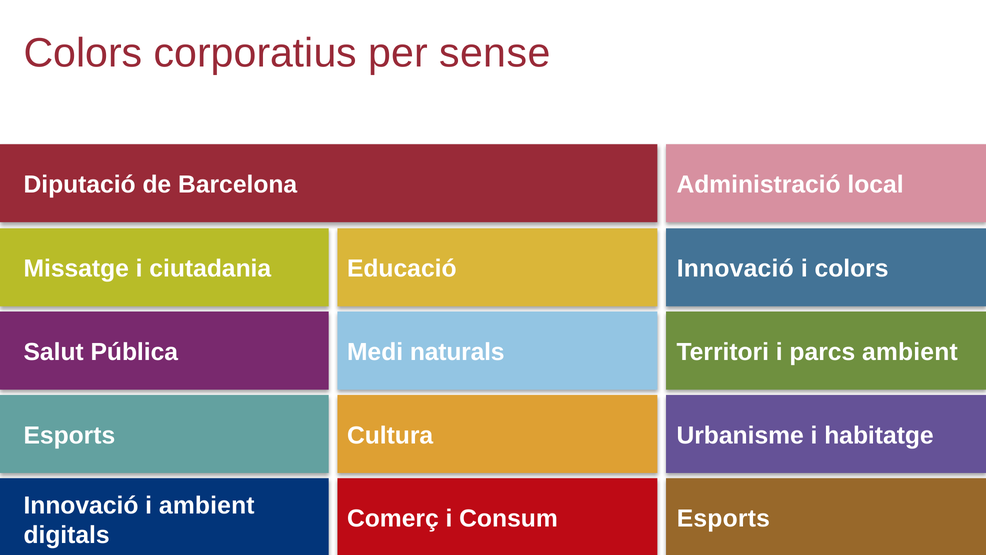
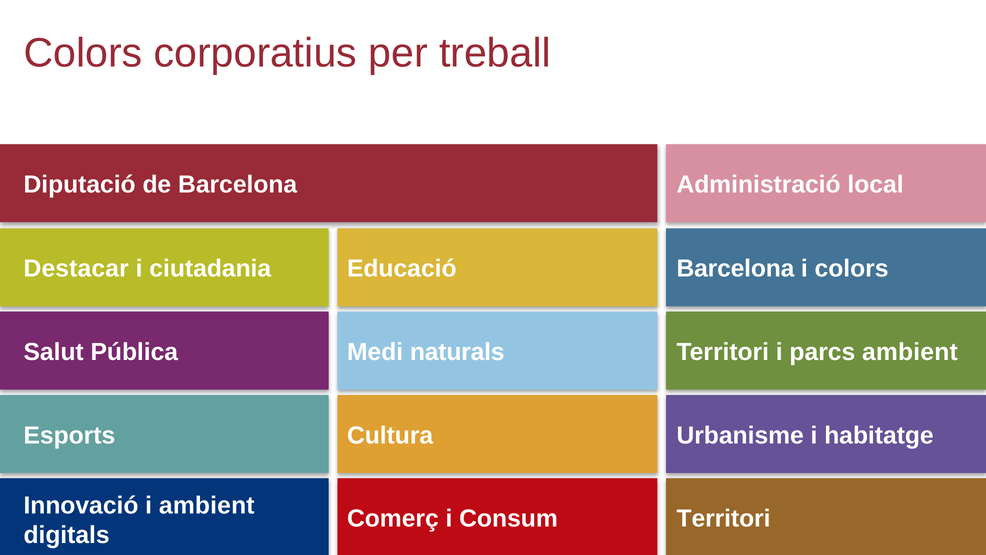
sense: sense -> treball
Missatge: Missatge -> Destacar
Innovació at (735, 269): Innovació -> Barcelona
Esports at (723, 518): Esports -> Territori
